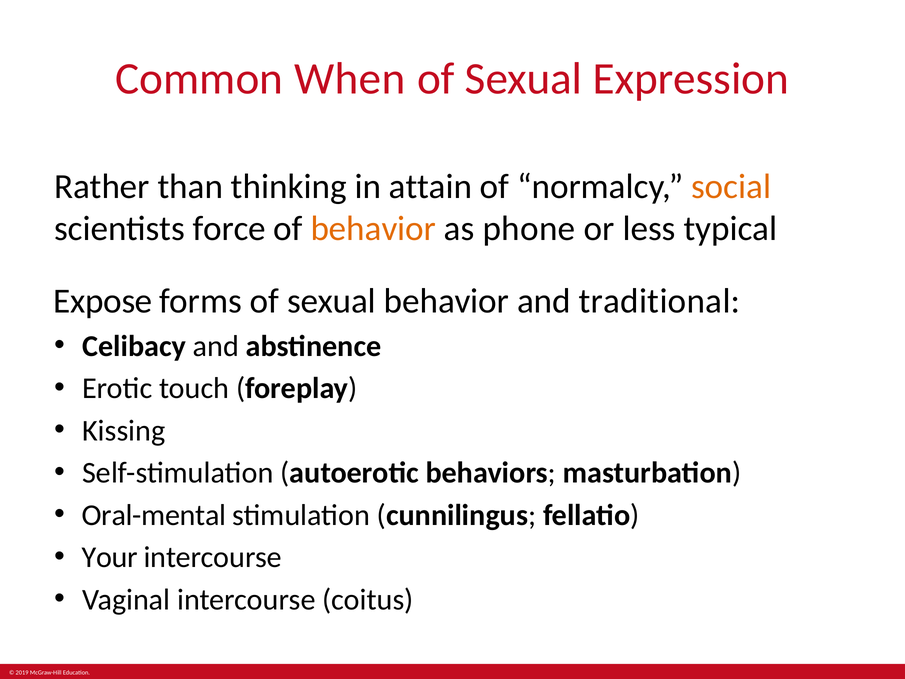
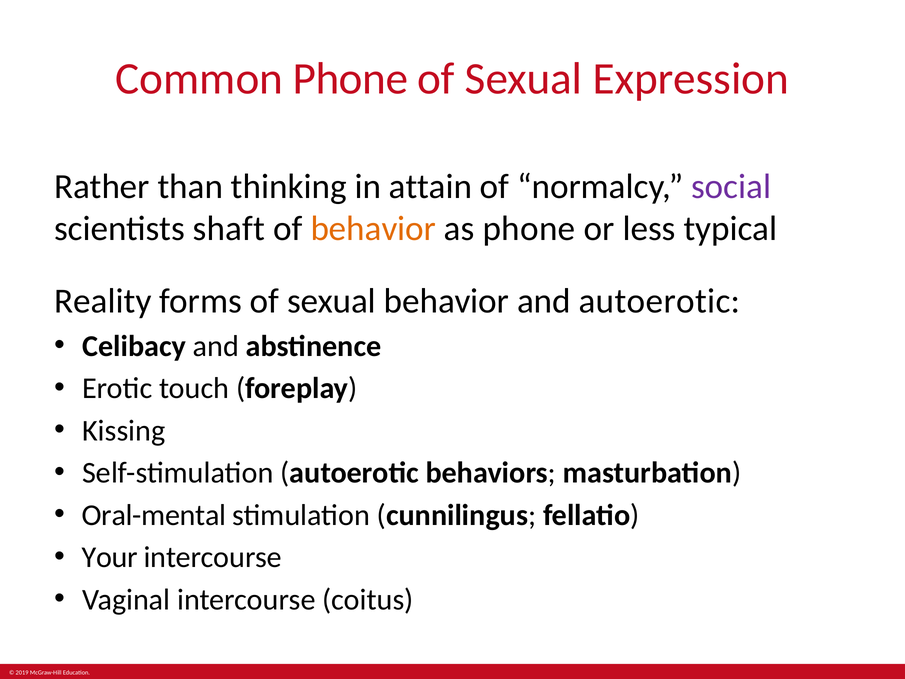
Common When: When -> Phone
social colour: orange -> purple
force: force -> shaft
Expose: Expose -> Reality
and traditional: traditional -> autoerotic
